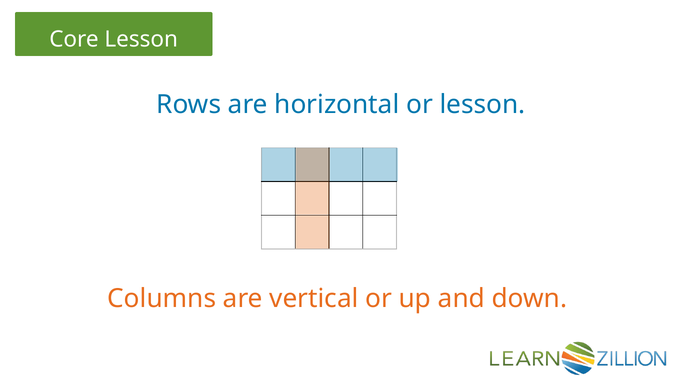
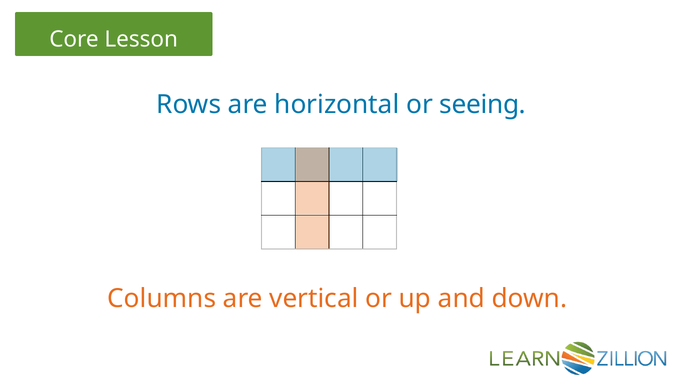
or lesson: lesson -> seeing
